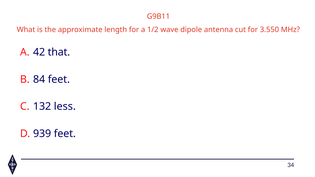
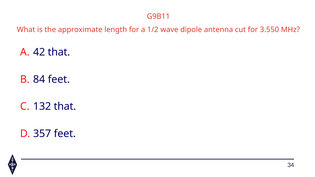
132 less: less -> that
939: 939 -> 357
